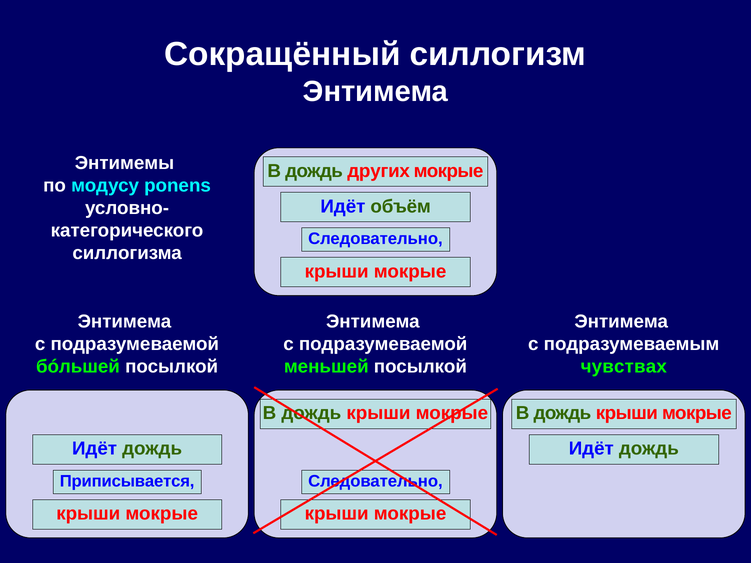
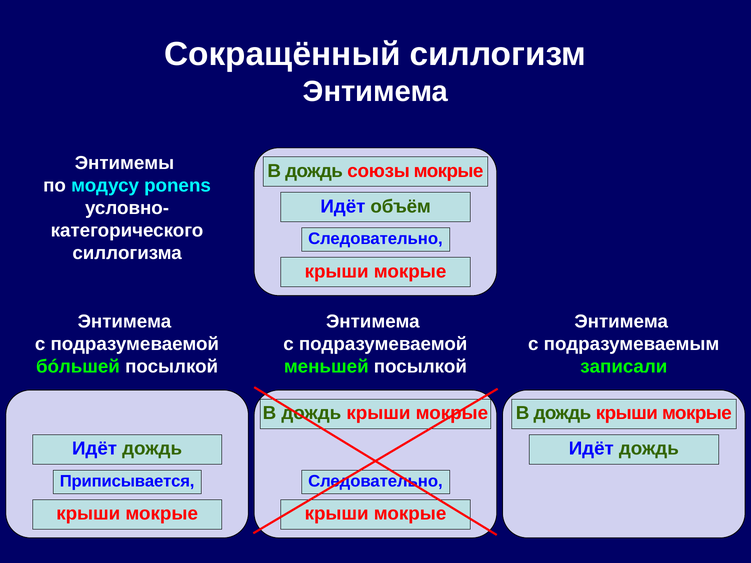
других: других -> союзы
чувствах: чувствах -> записали
